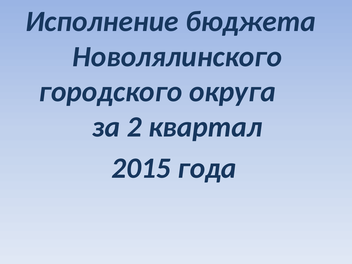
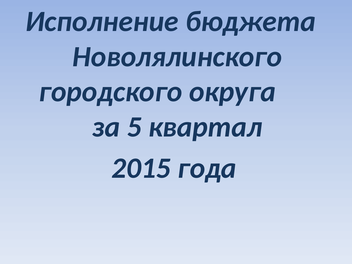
2: 2 -> 5
